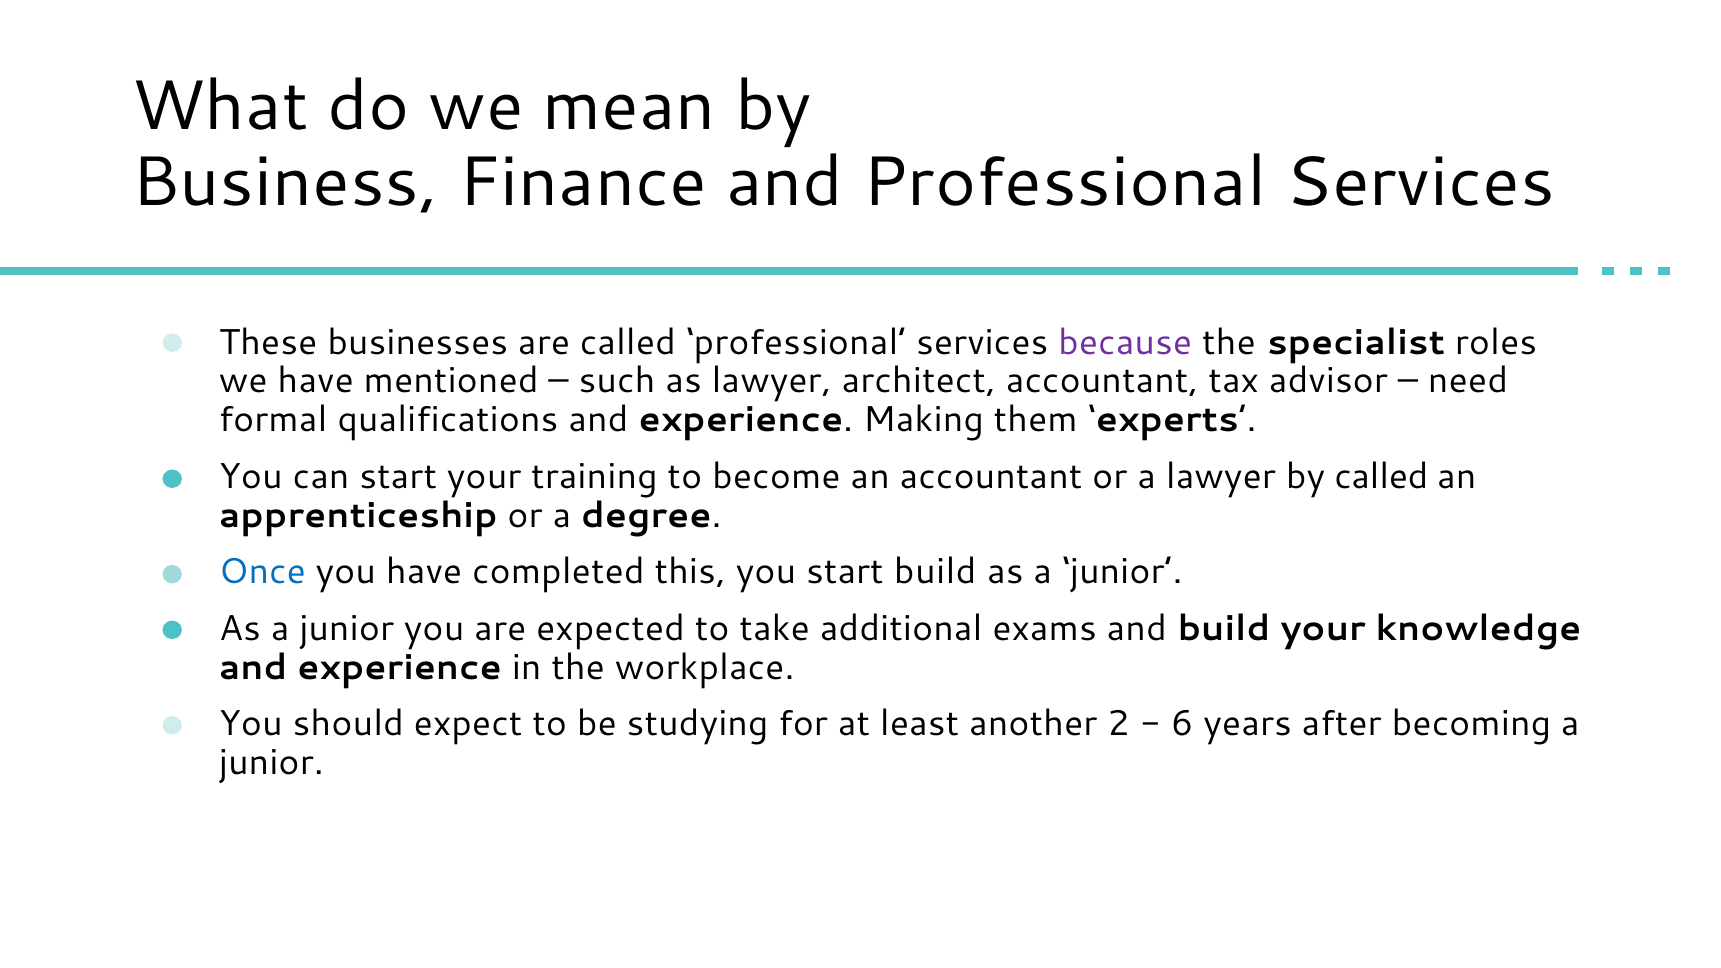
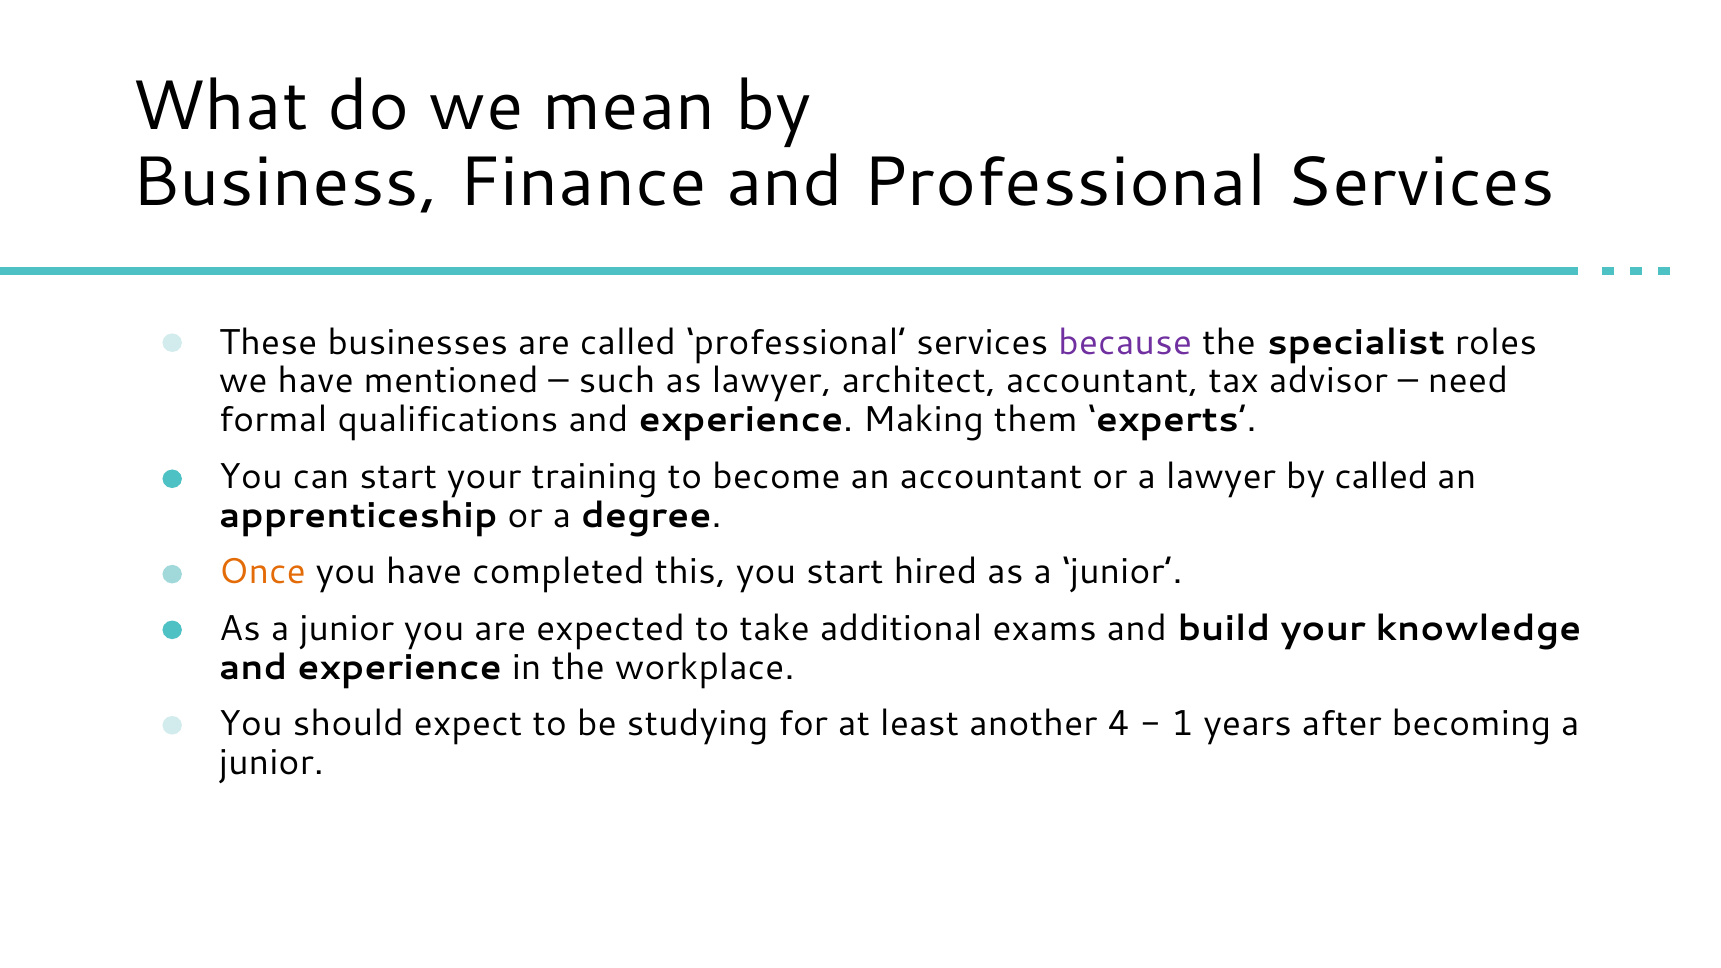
Once colour: blue -> orange
start build: build -> hired
2: 2 -> 4
6: 6 -> 1
